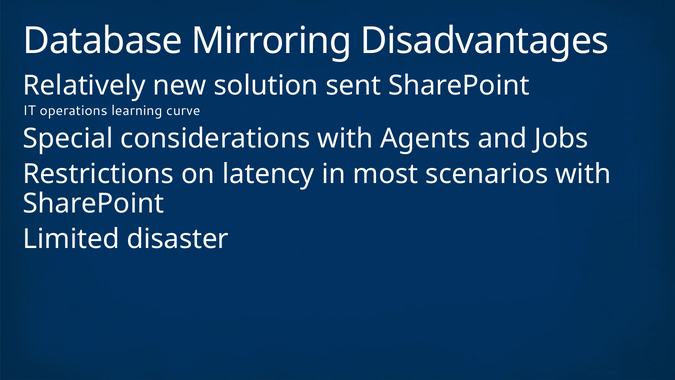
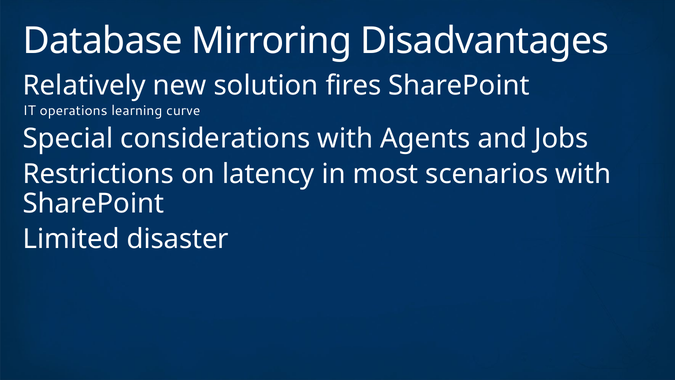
sent: sent -> fires
